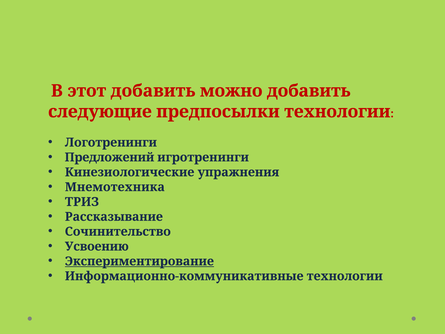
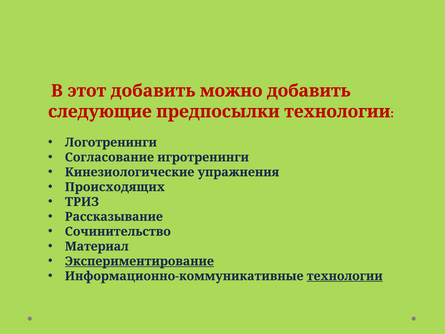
Предложений: Предложений -> Согласование
Мнемотехника: Мнемотехника -> Происходящих
Усвоению: Усвоению -> Материал
технологии at (345, 276) underline: none -> present
